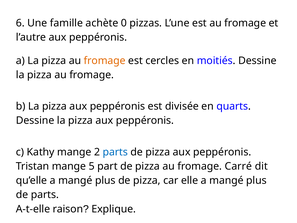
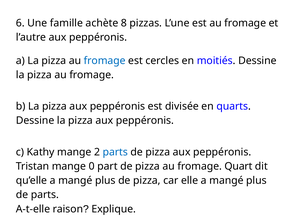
0: 0 -> 8
fromage at (105, 61) colour: orange -> blue
5: 5 -> 0
Carré: Carré -> Quart
